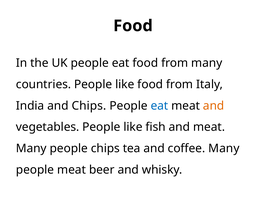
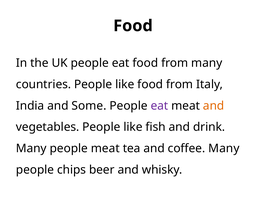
and Chips: Chips -> Some
eat at (159, 105) colour: blue -> purple
and meat: meat -> drink
people chips: chips -> meat
people meat: meat -> chips
